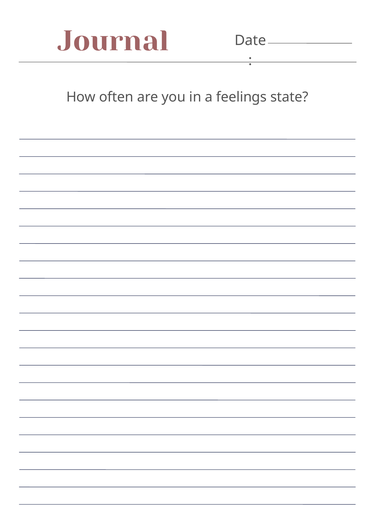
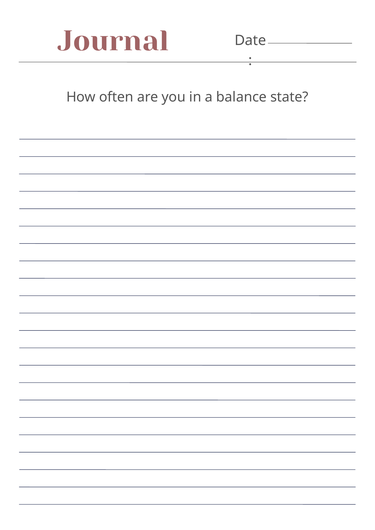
feelings: feelings -> balance
